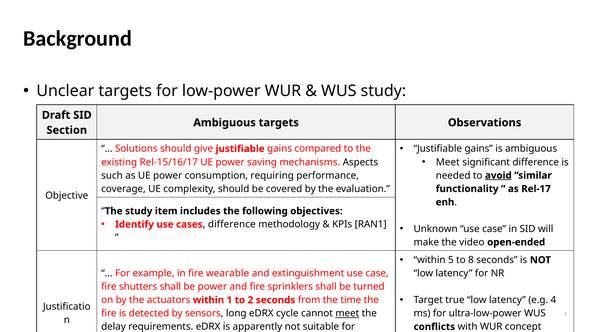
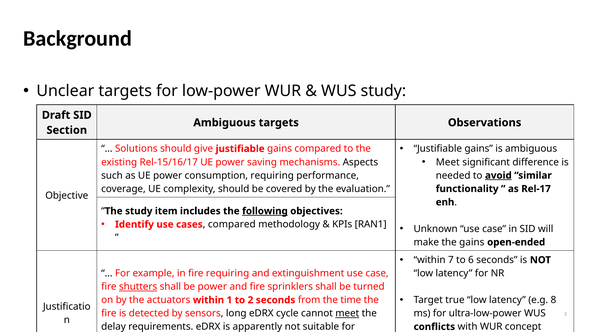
following underline: none -> present
cases difference: difference -> compared
the video: video -> gains
5: 5 -> 7
8: 8 -> 6
fire wearable: wearable -> requiring
shutters underline: none -> present
4: 4 -> 8
